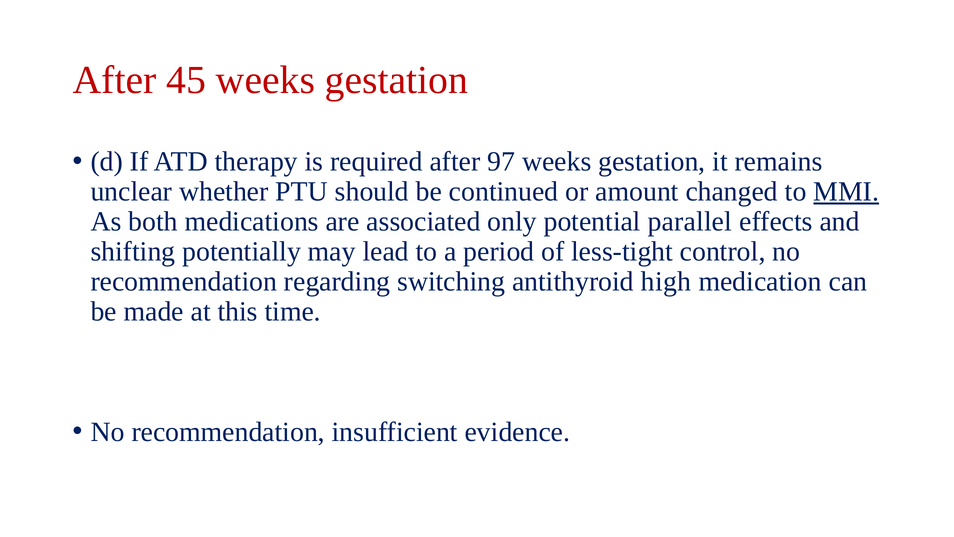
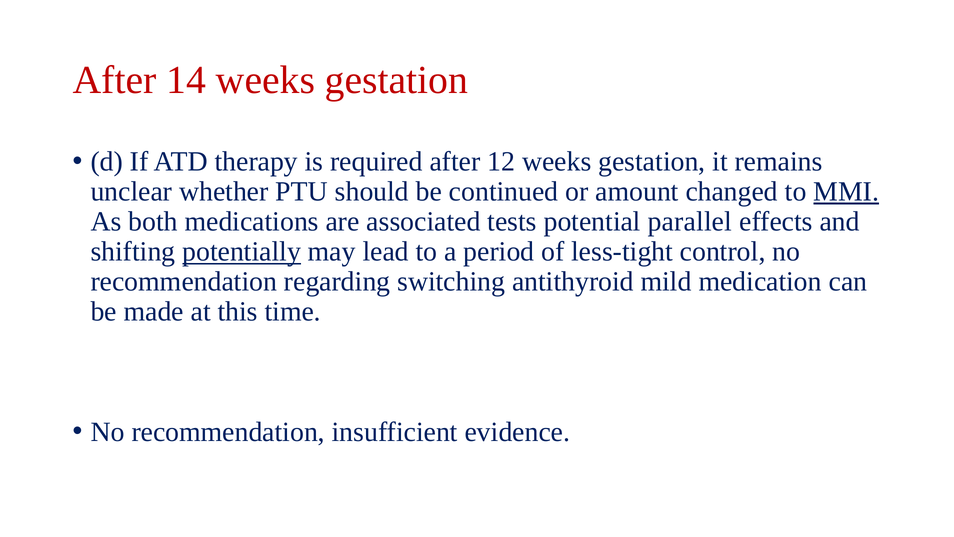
45: 45 -> 14
97: 97 -> 12
only: only -> tests
potentially underline: none -> present
high: high -> mild
